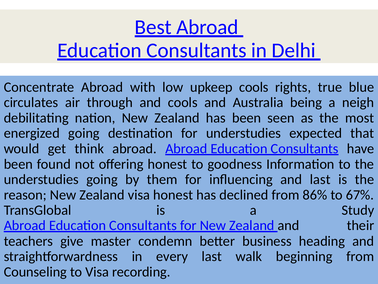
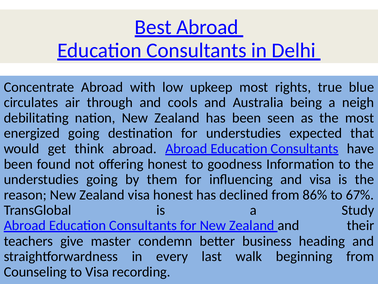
upkeep cools: cools -> most
and last: last -> visa
